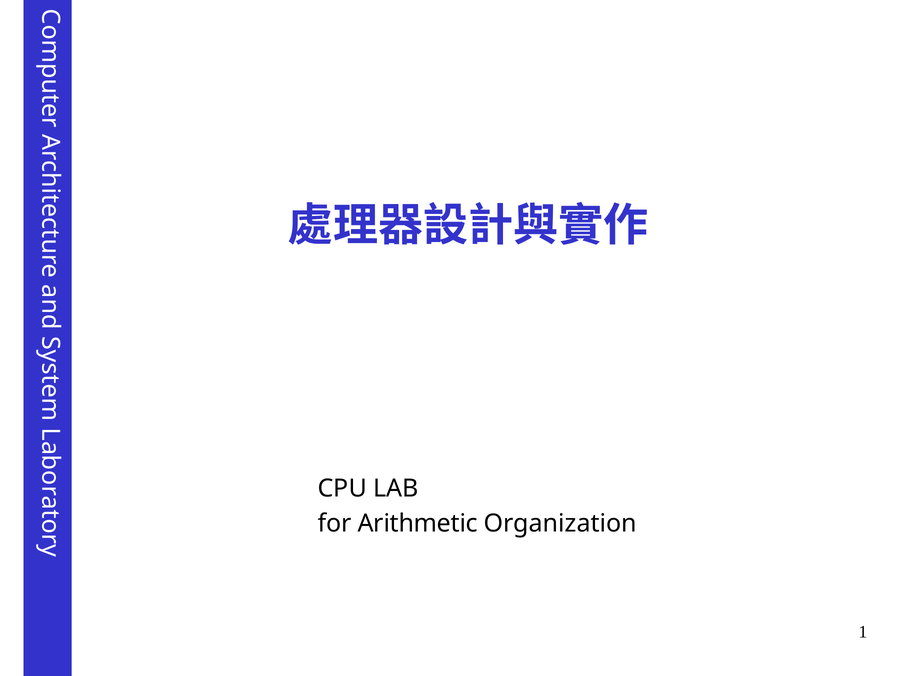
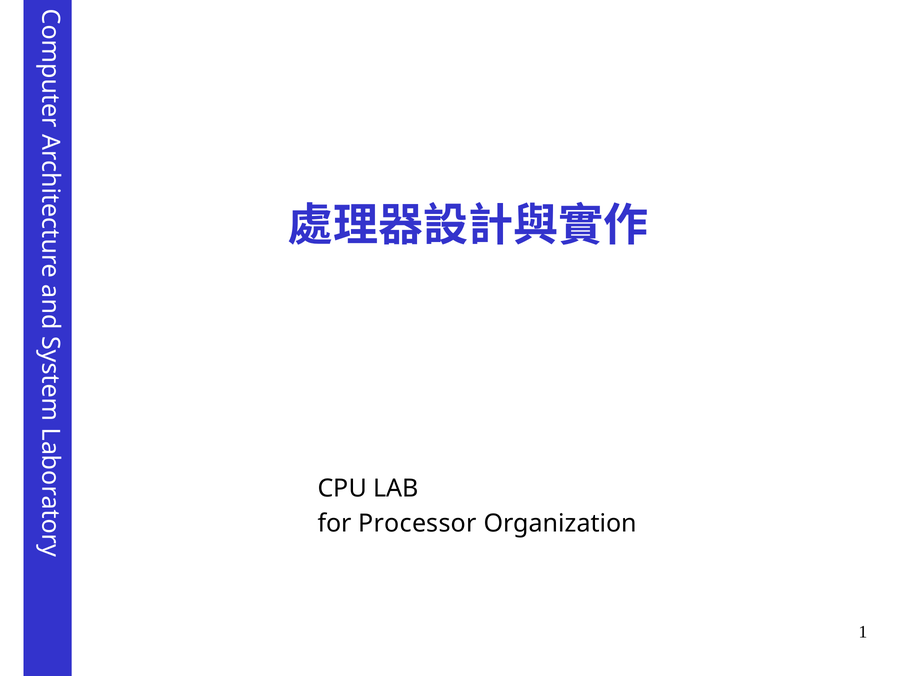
Arithmetic: Arithmetic -> Processor
